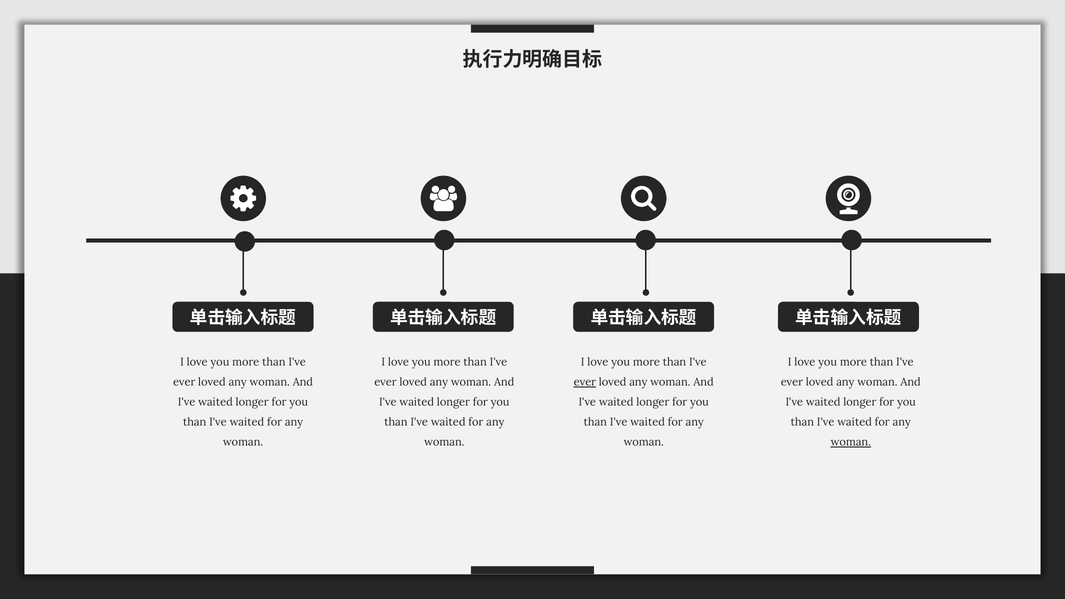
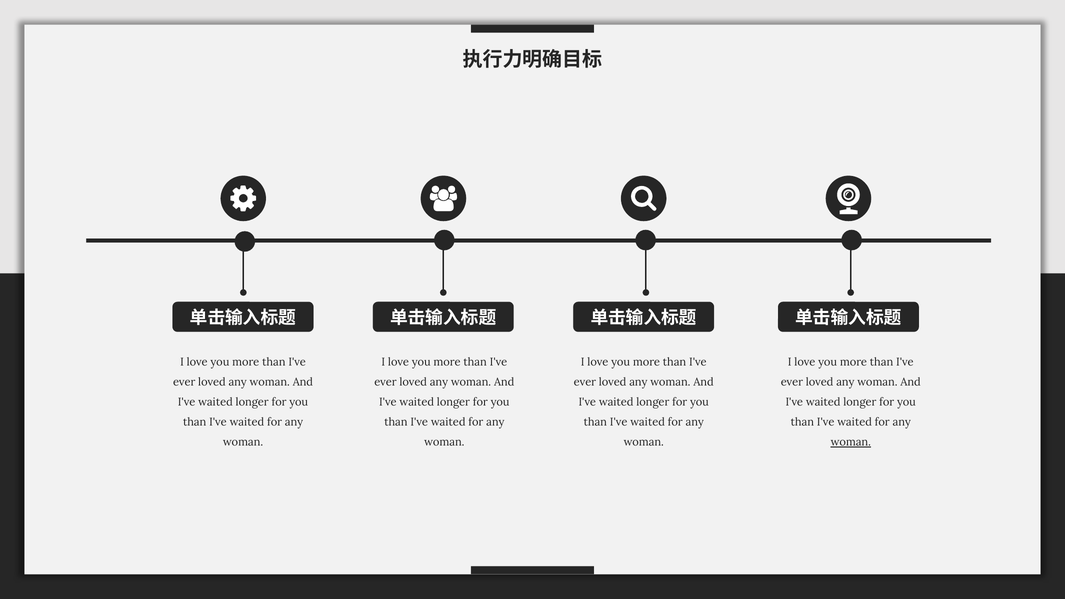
ever at (585, 382) underline: present -> none
